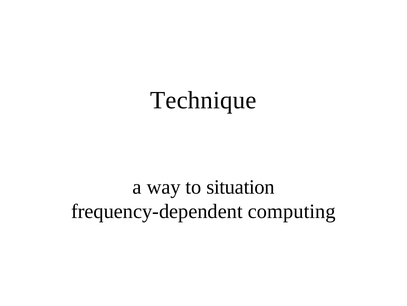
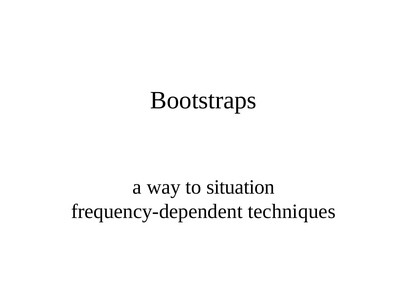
Technique: Technique -> Bootstraps
computing: computing -> techniques
